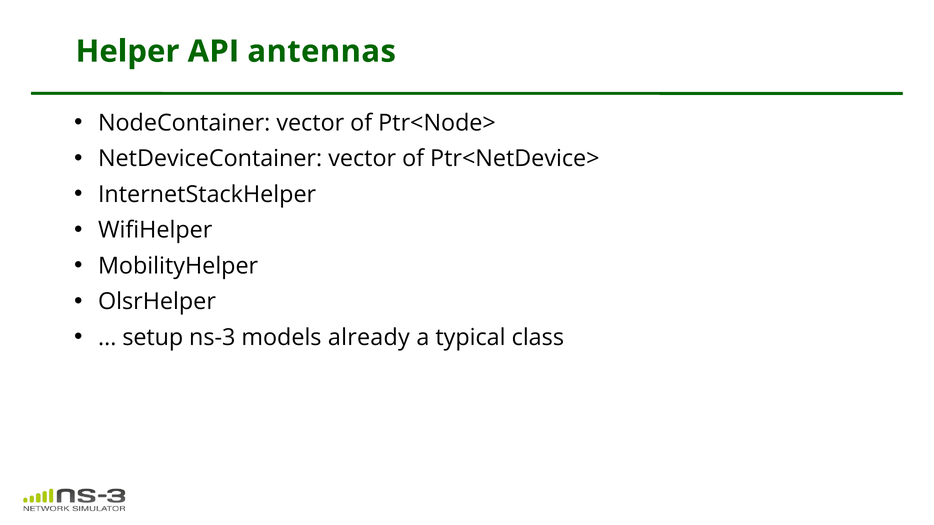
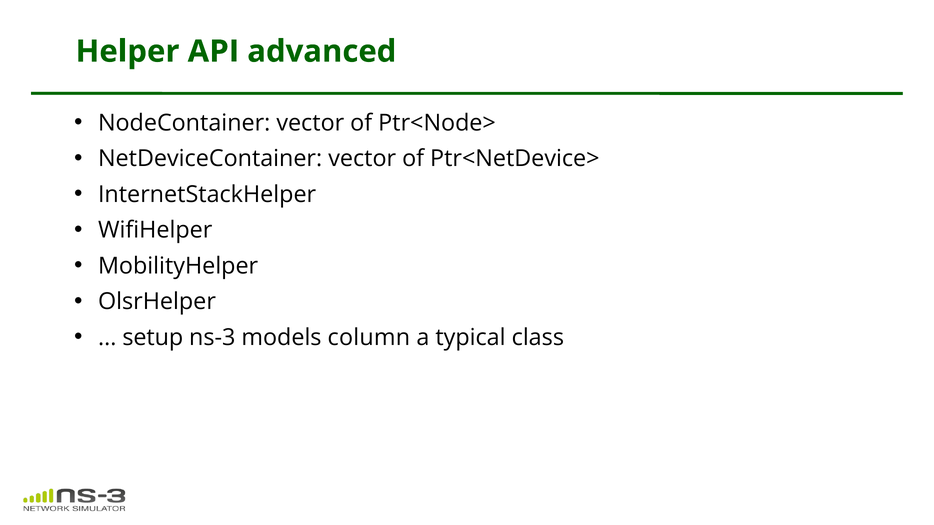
antennas: antennas -> advanced
already: already -> column
